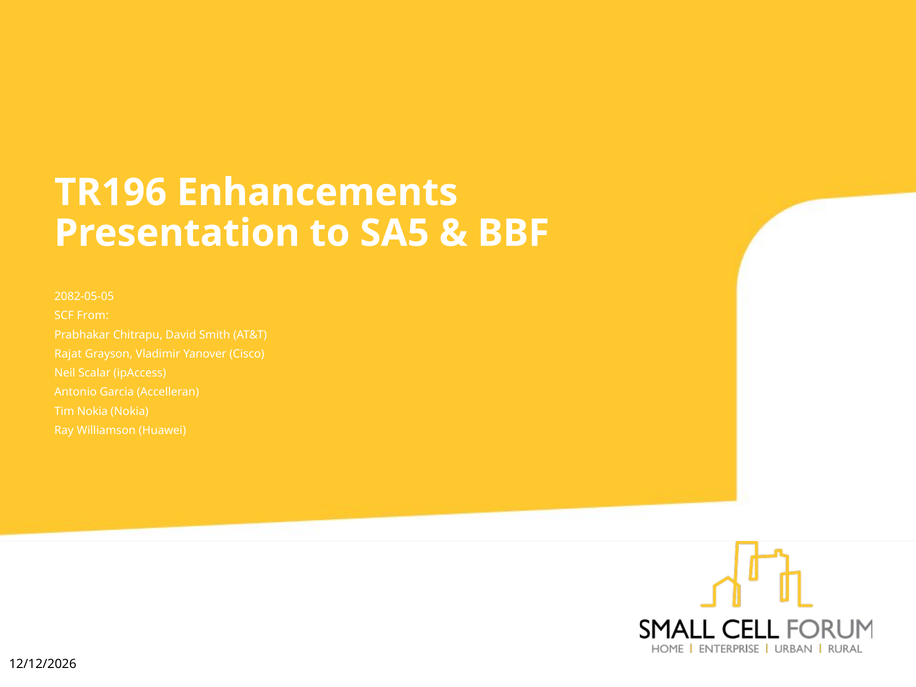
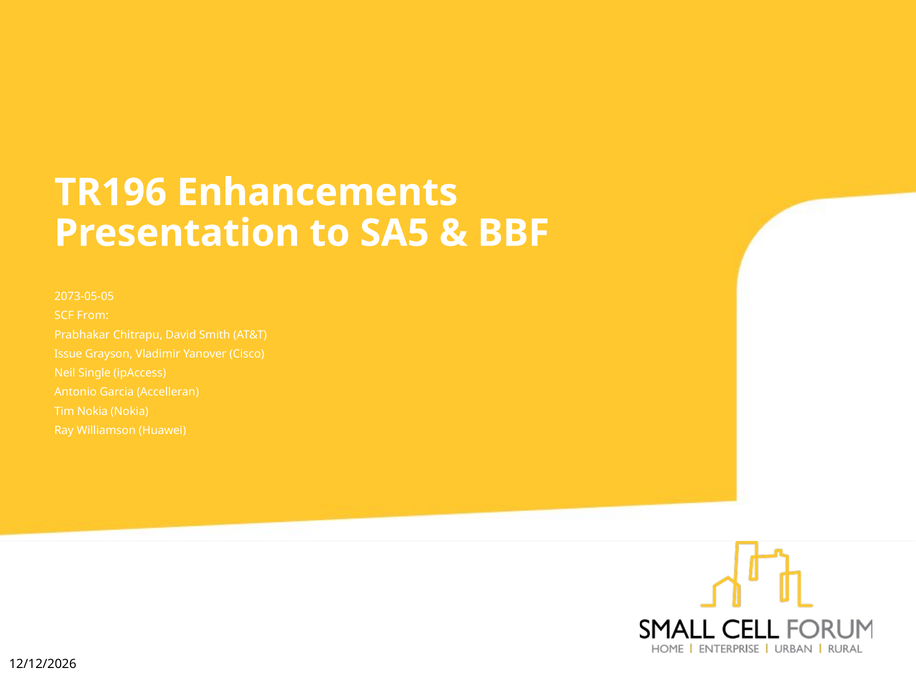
2082-05-05: 2082-05-05 -> 2073-05-05
Rajat: Rajat -> Issue
Scalar: Scalar -> Single
